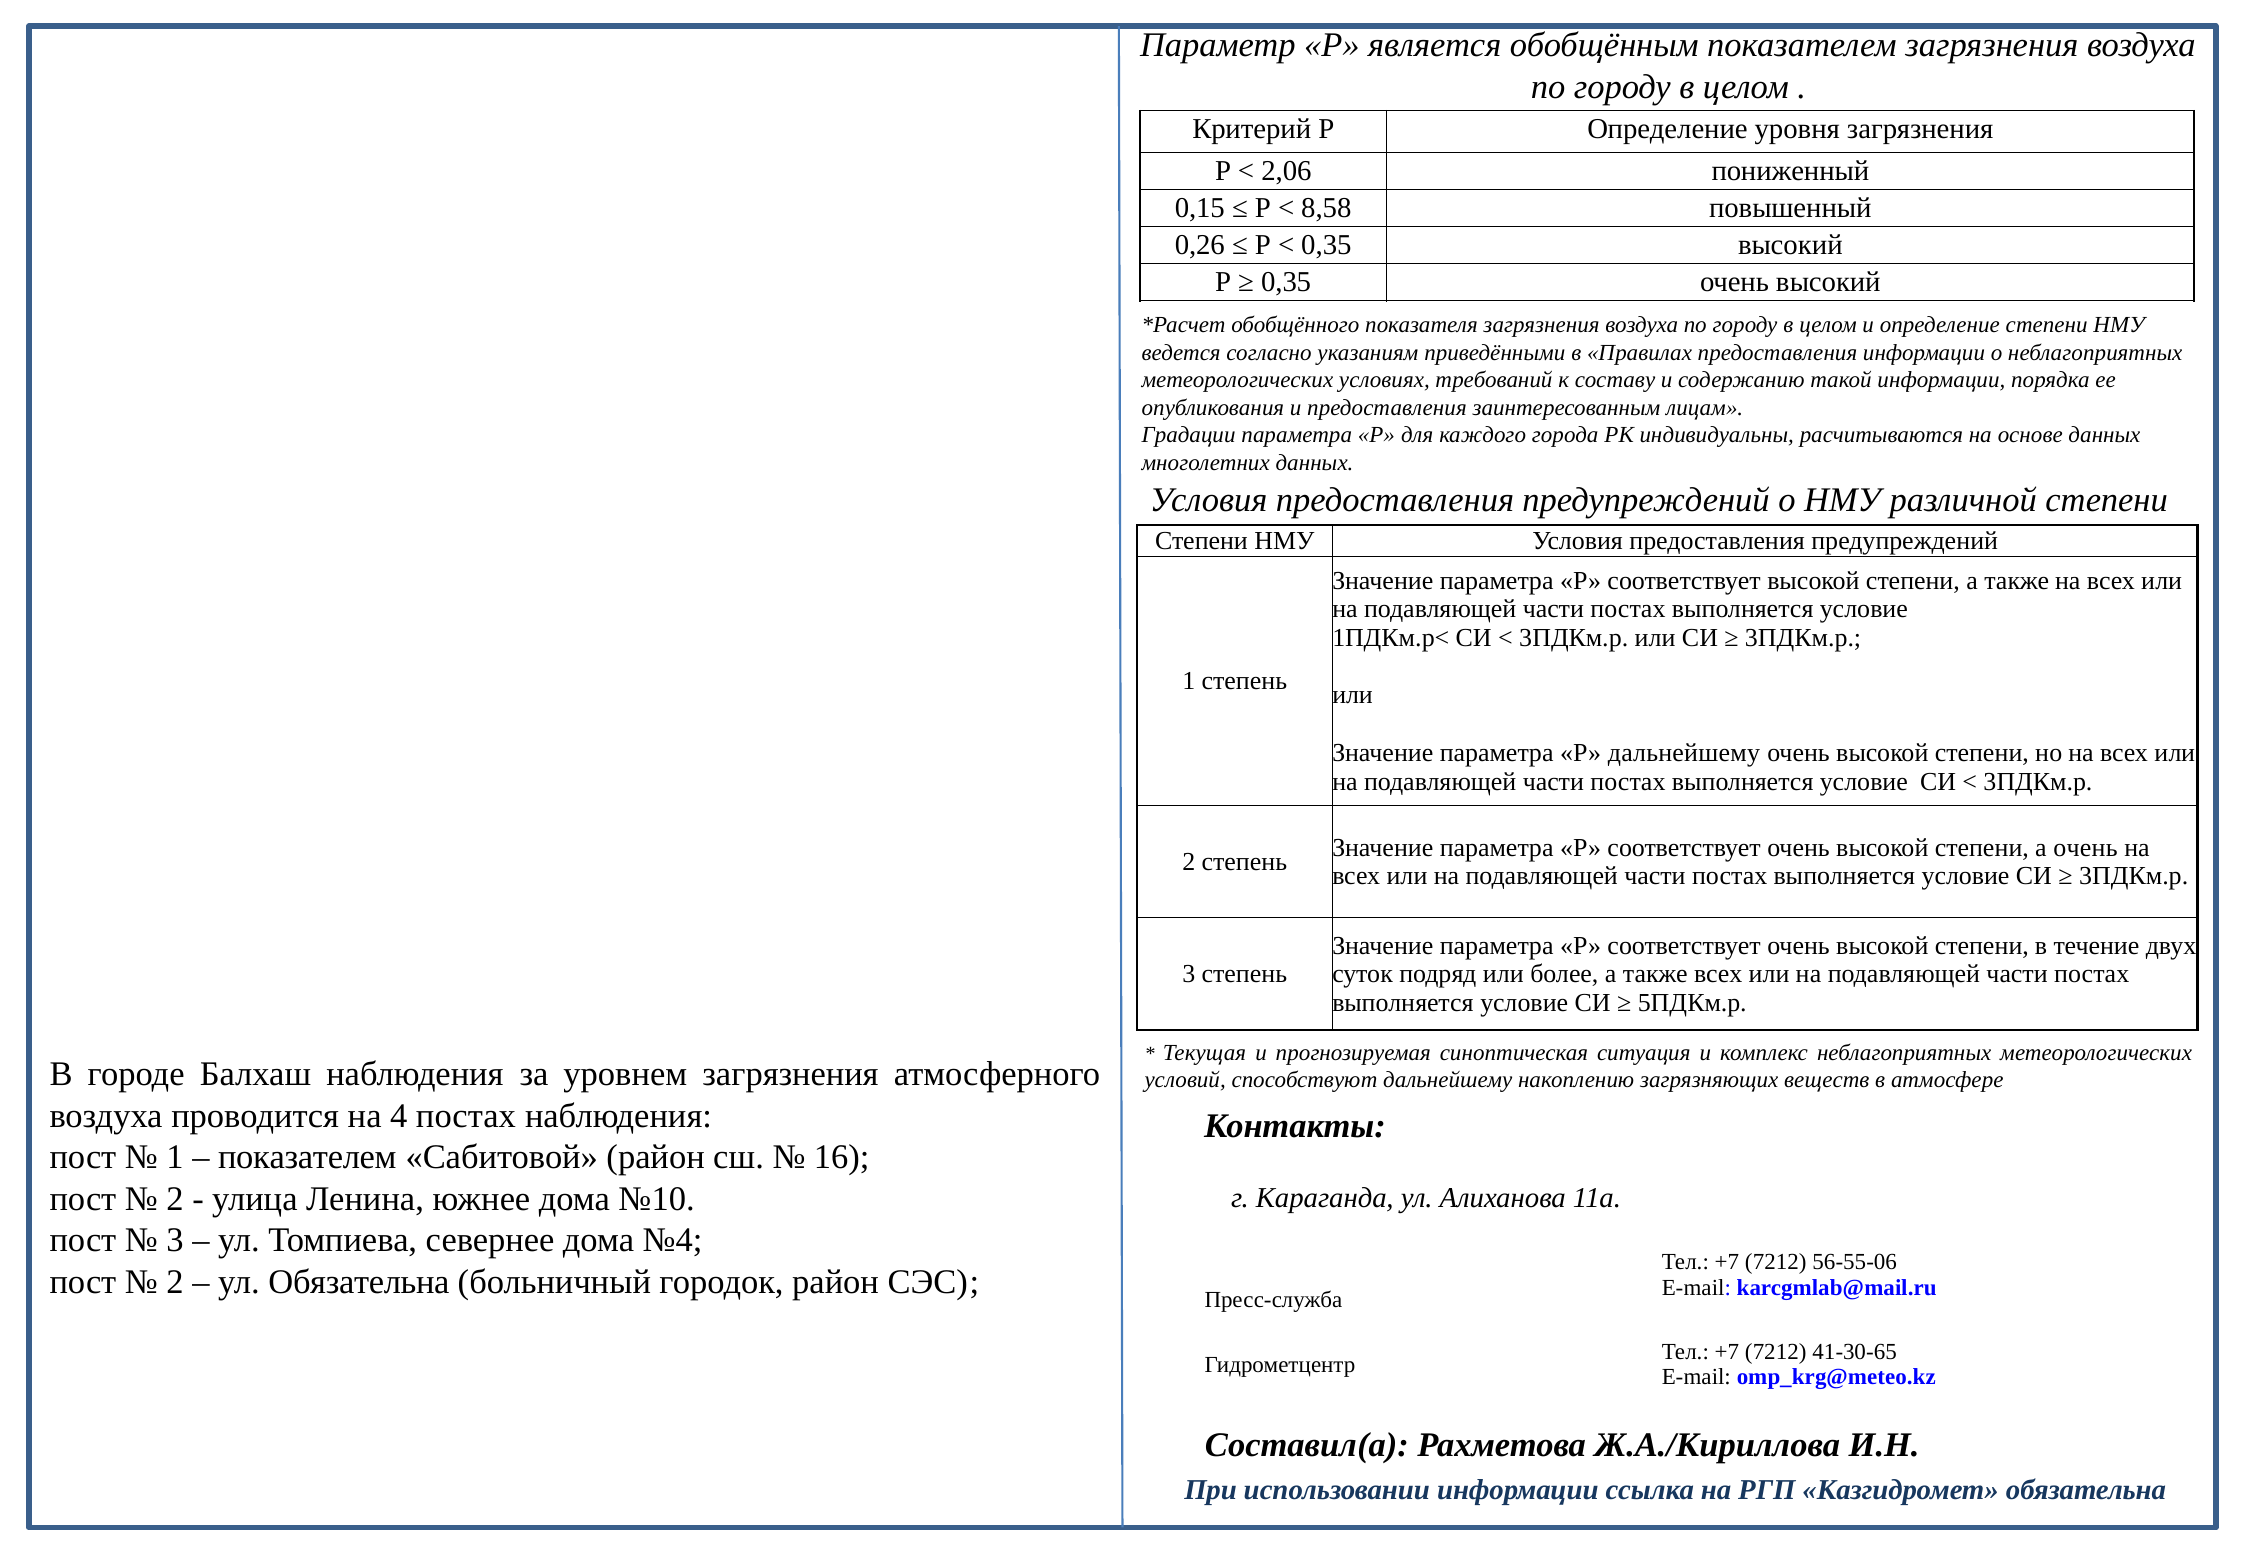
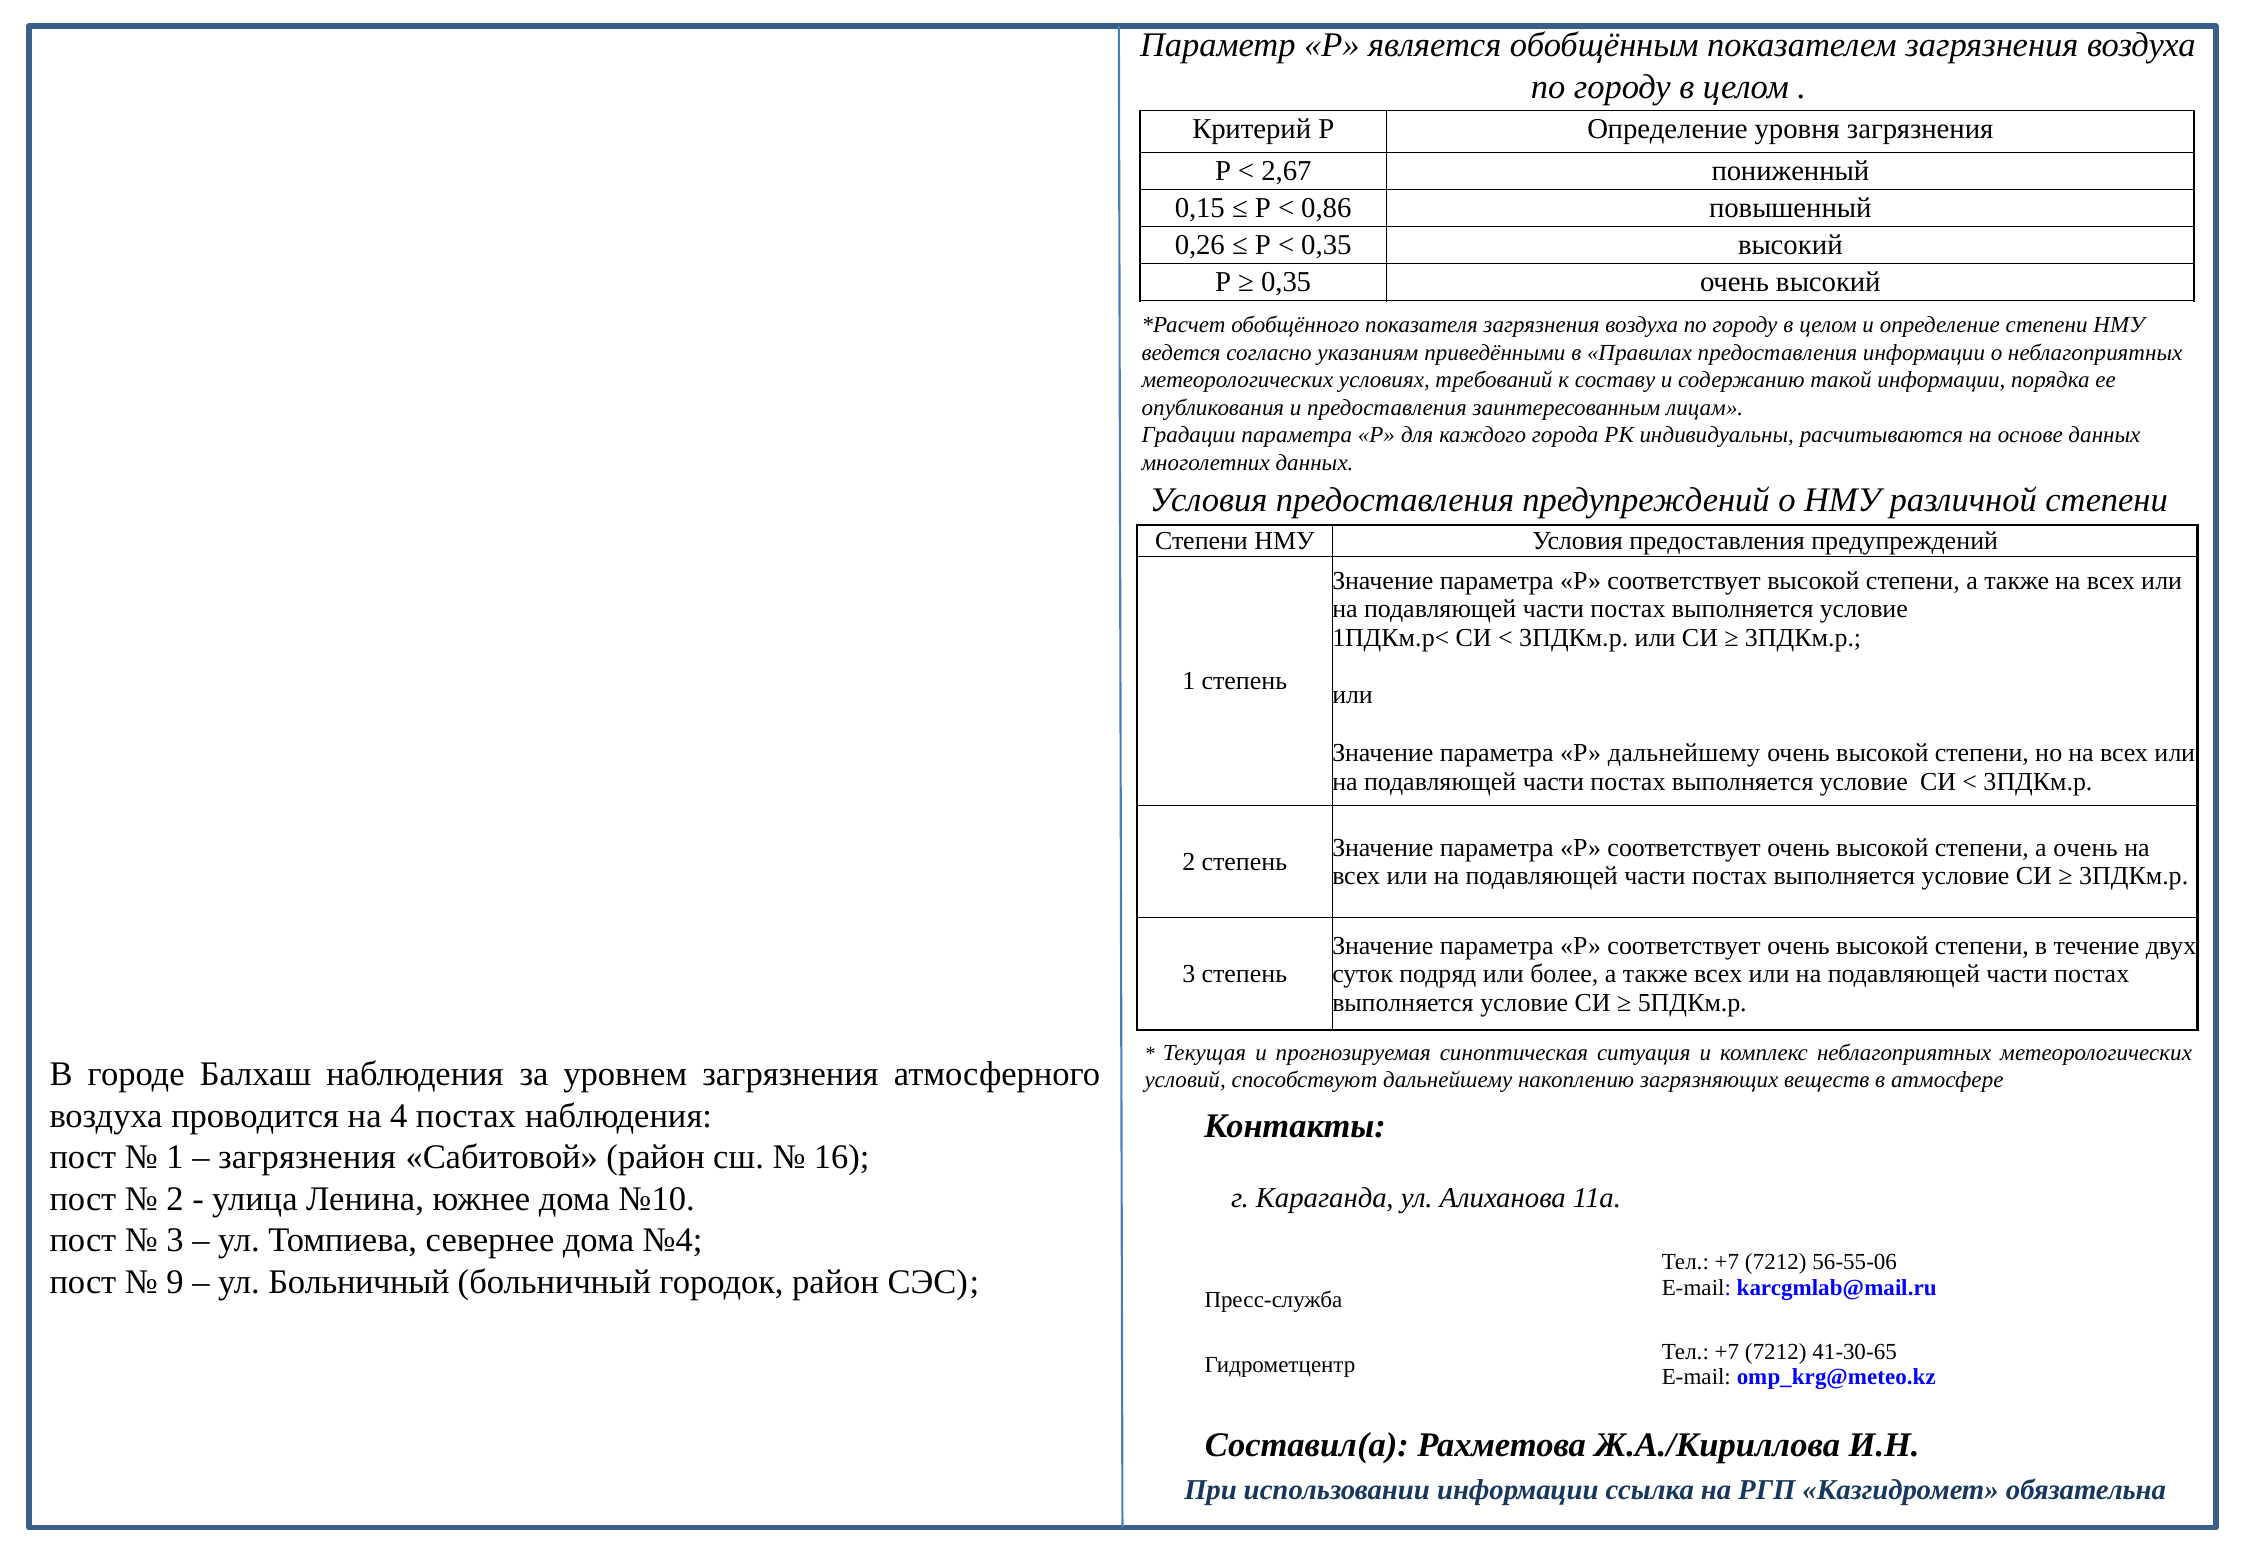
2,06: 2,06 -> 2,67
8,58: 8,58 -> 0,86
показателем at (307, 1158): показателем -> загрязнения
2 at (175, 1282): 2 -> 9
ул Обязательна: Обязательна -> Больничный
